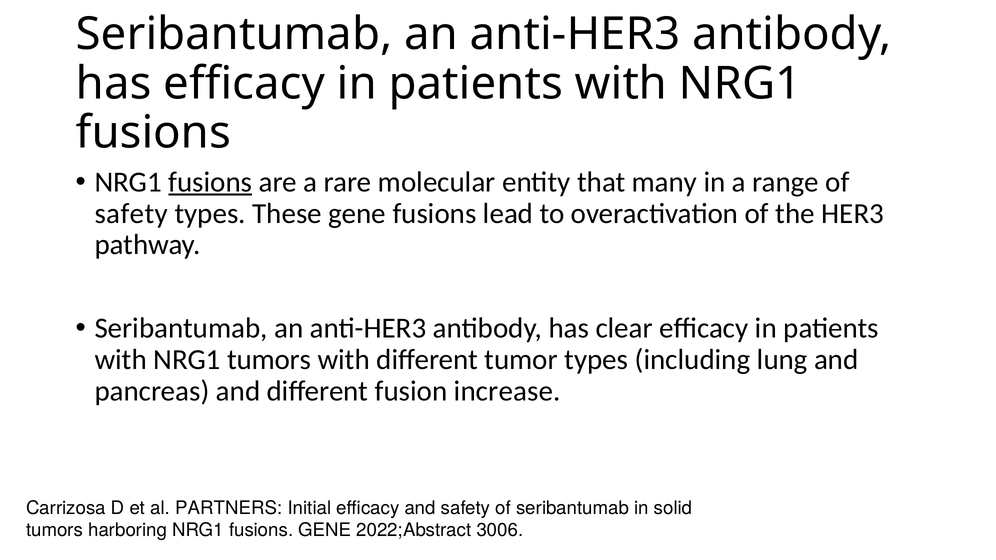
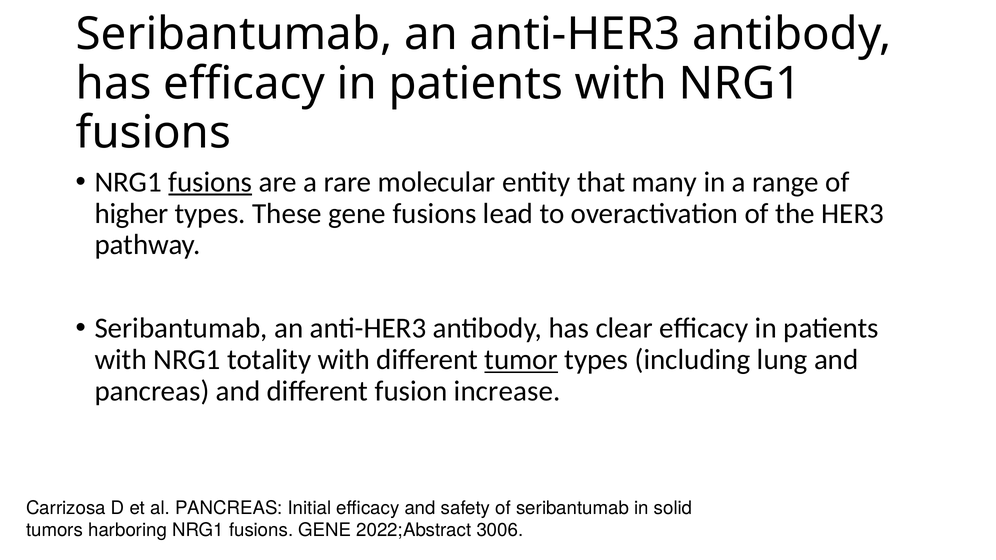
safety at (131, 214): safety -> higher
NRG1 tumors: tumors -> totality
tumor underline: none -> present
al PARTNERS: PARTNERS -> PANCREAS
